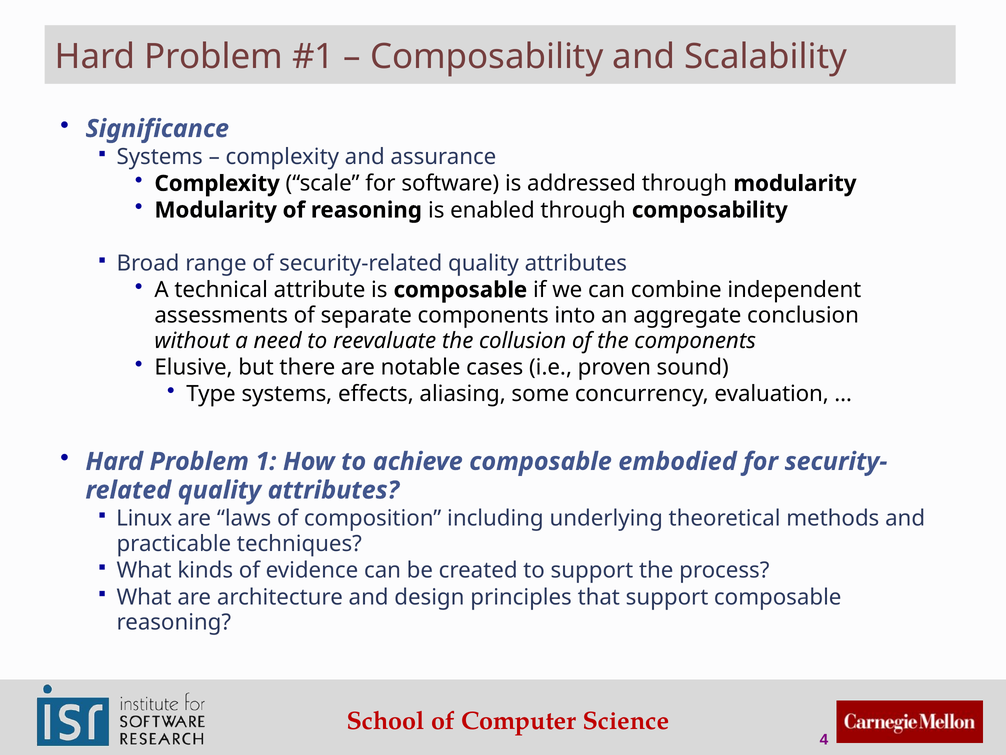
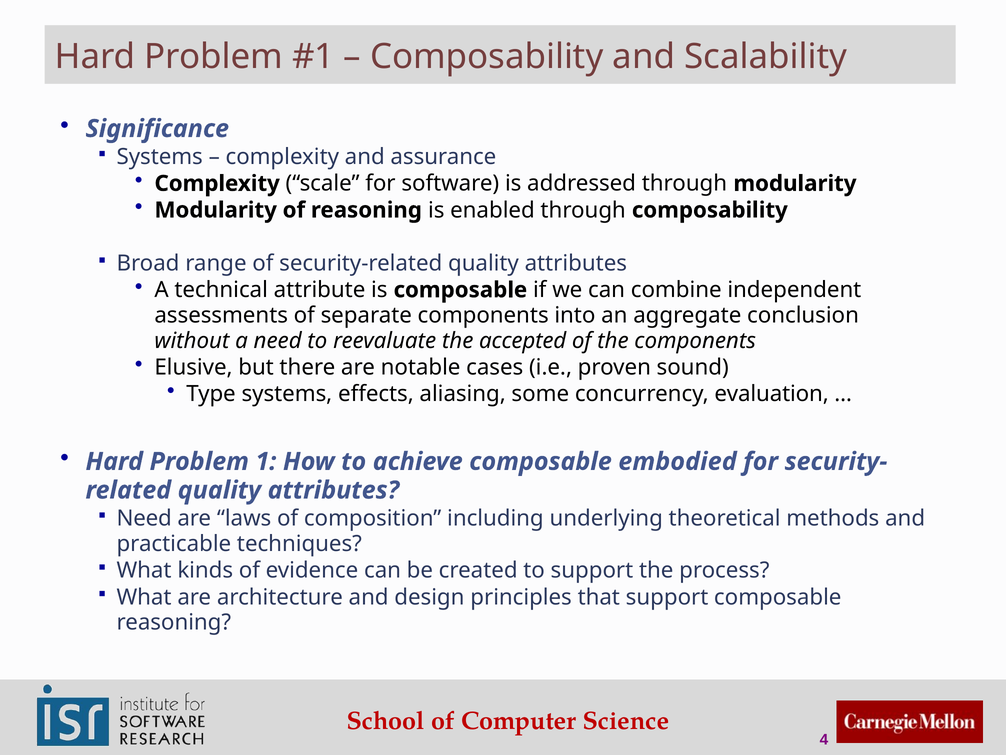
collusion: collusion -> accepted
Linux at (144, 518): Linux -> Need
